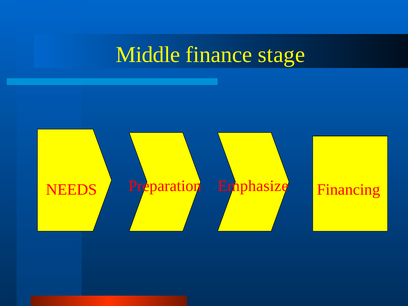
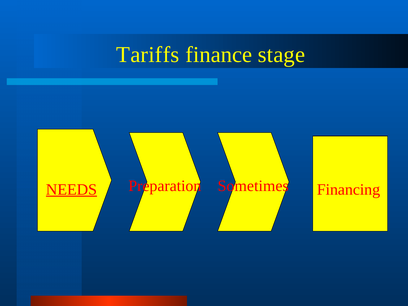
Middle: Middle -> Tariffs
NEEDS underline: none -> present
Emphasize: Emphasize -> Sometimes
